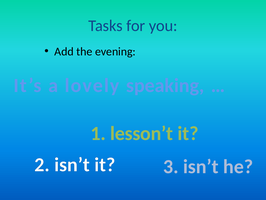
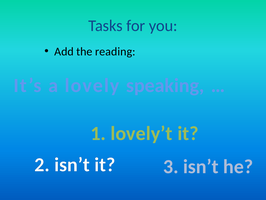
evening: evening -> reading
lesson’t: lesson’t -> lovely’t
